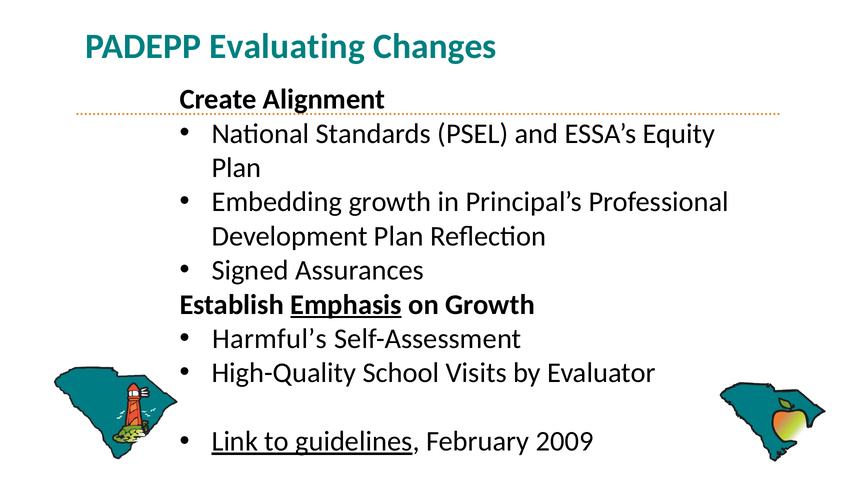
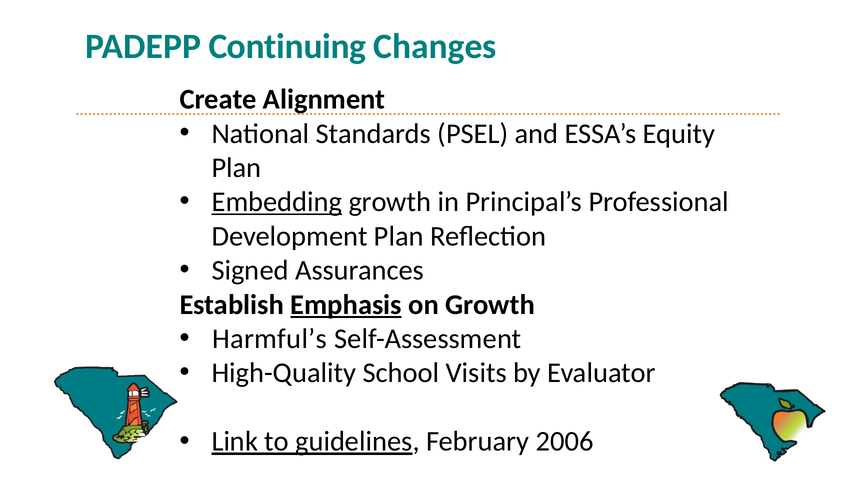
Evaluating: Evaluating -> Continuing
Embedding underline: none -> present
2009: 2009 -> 2006
